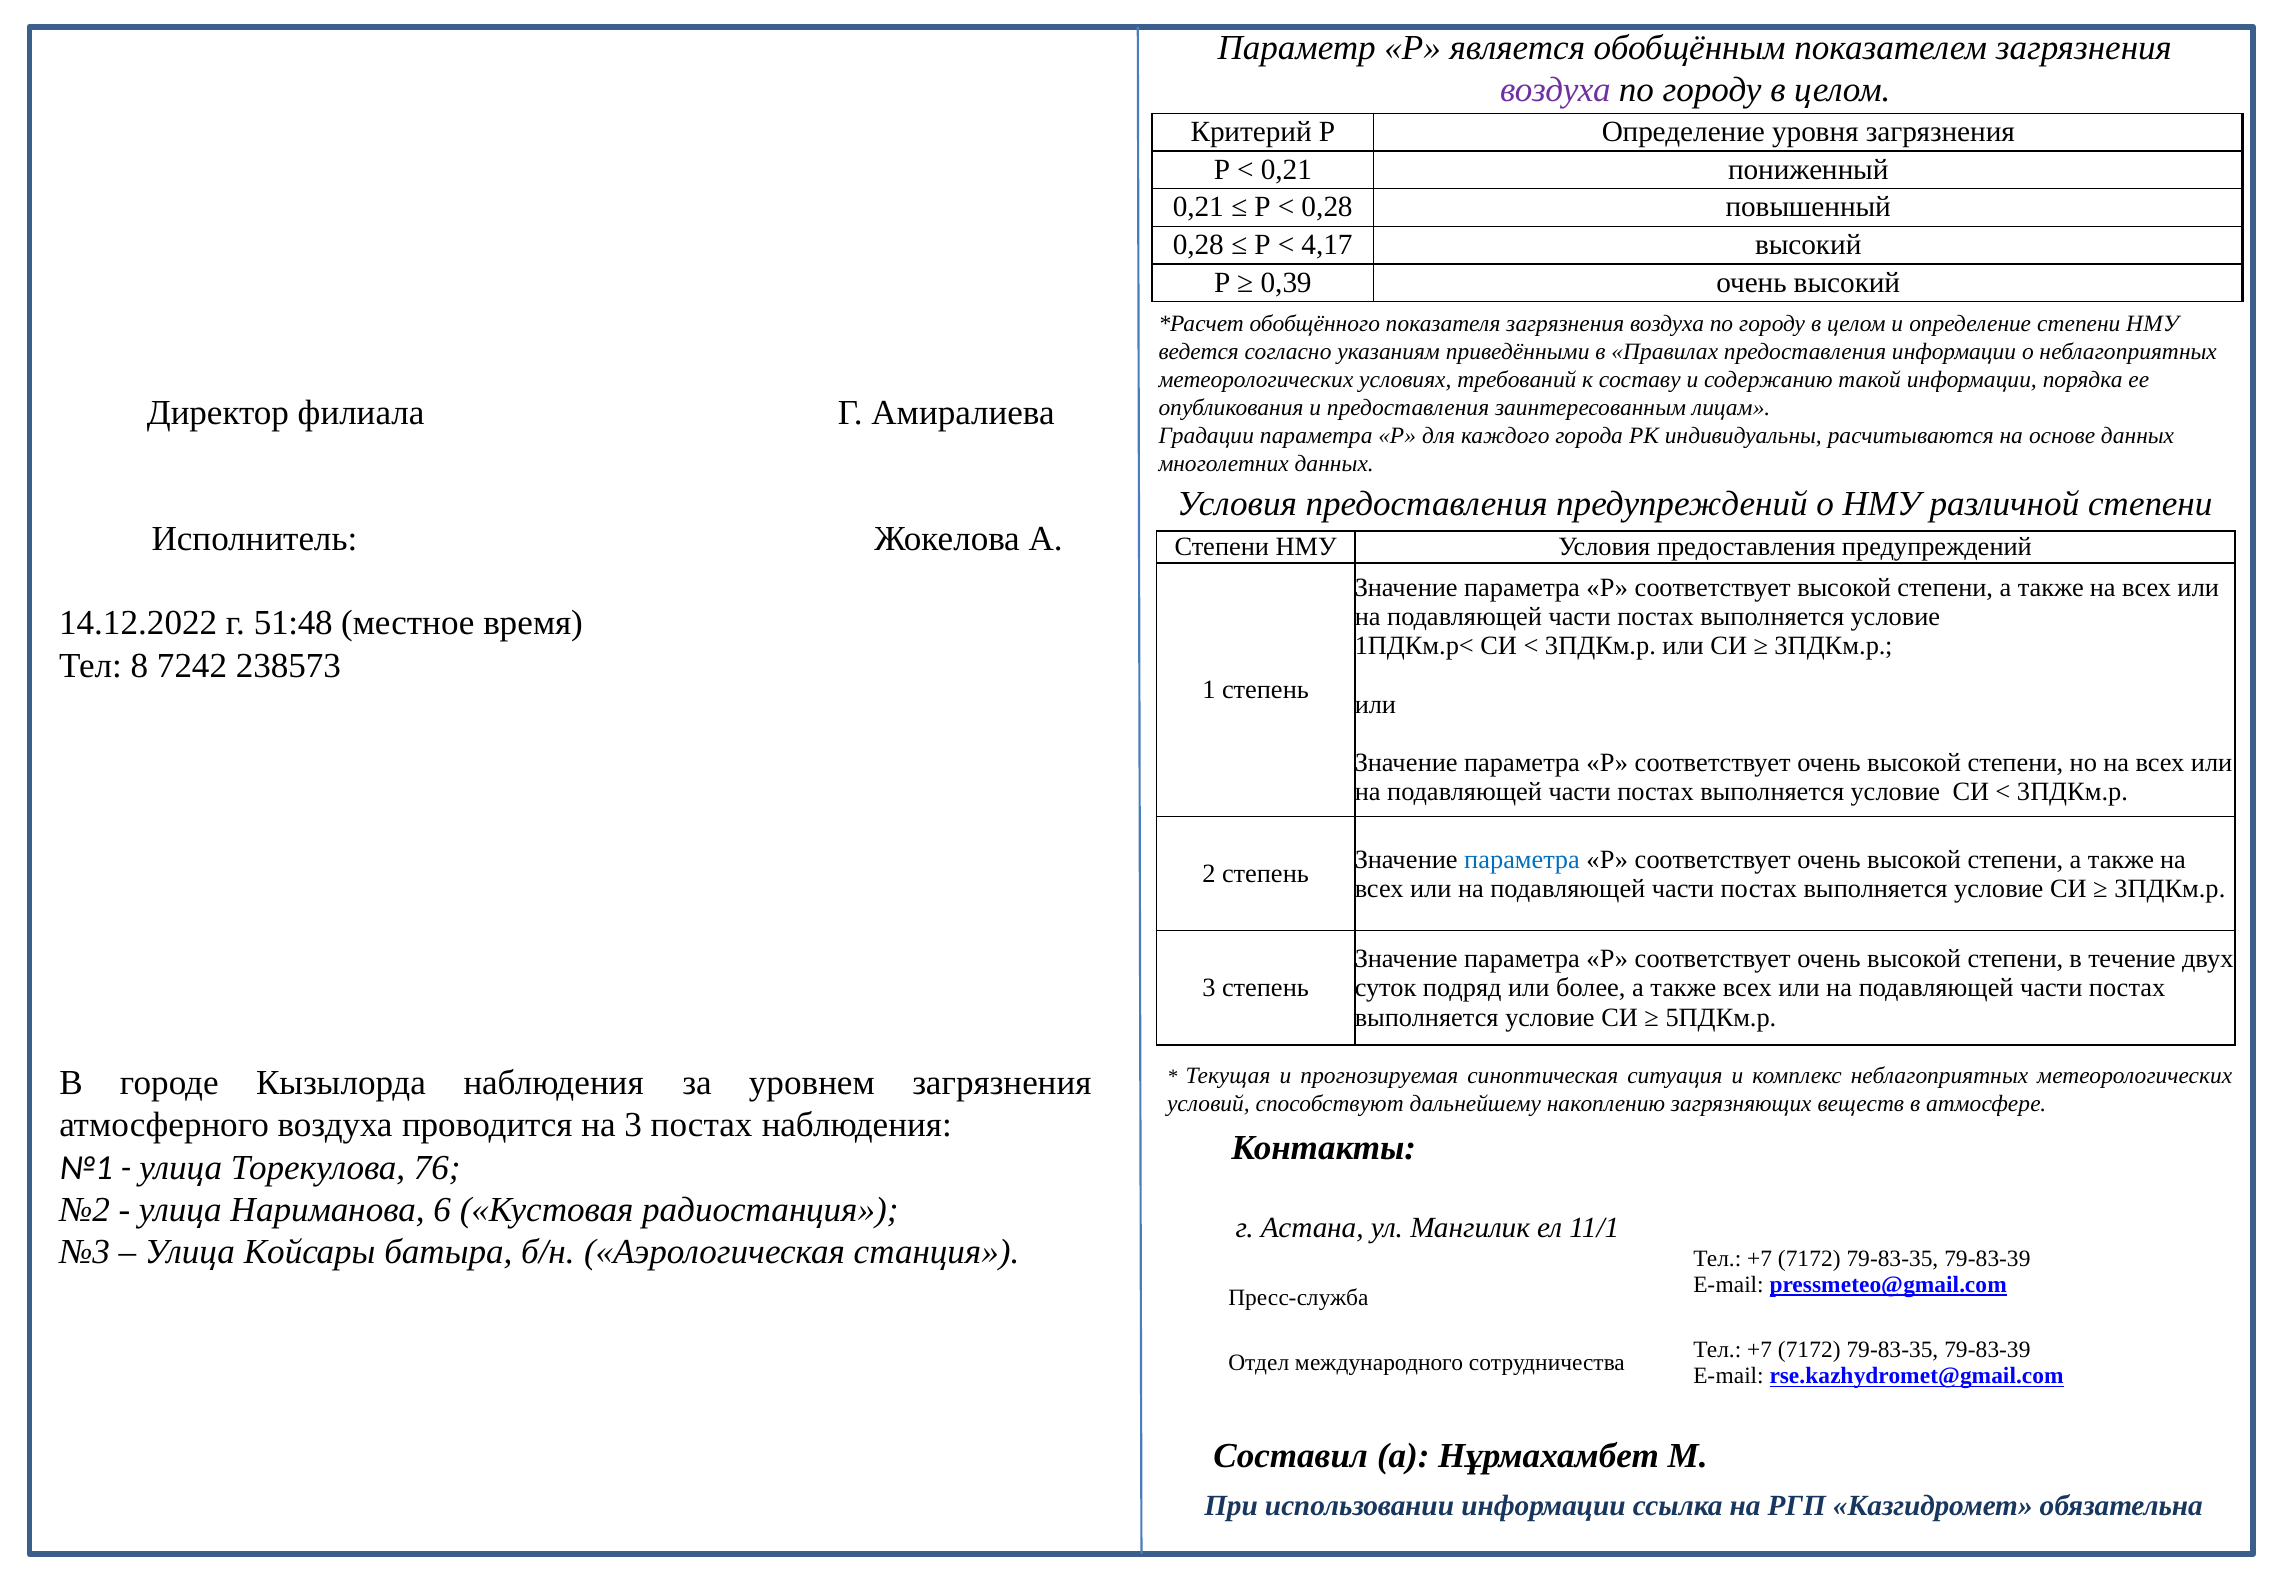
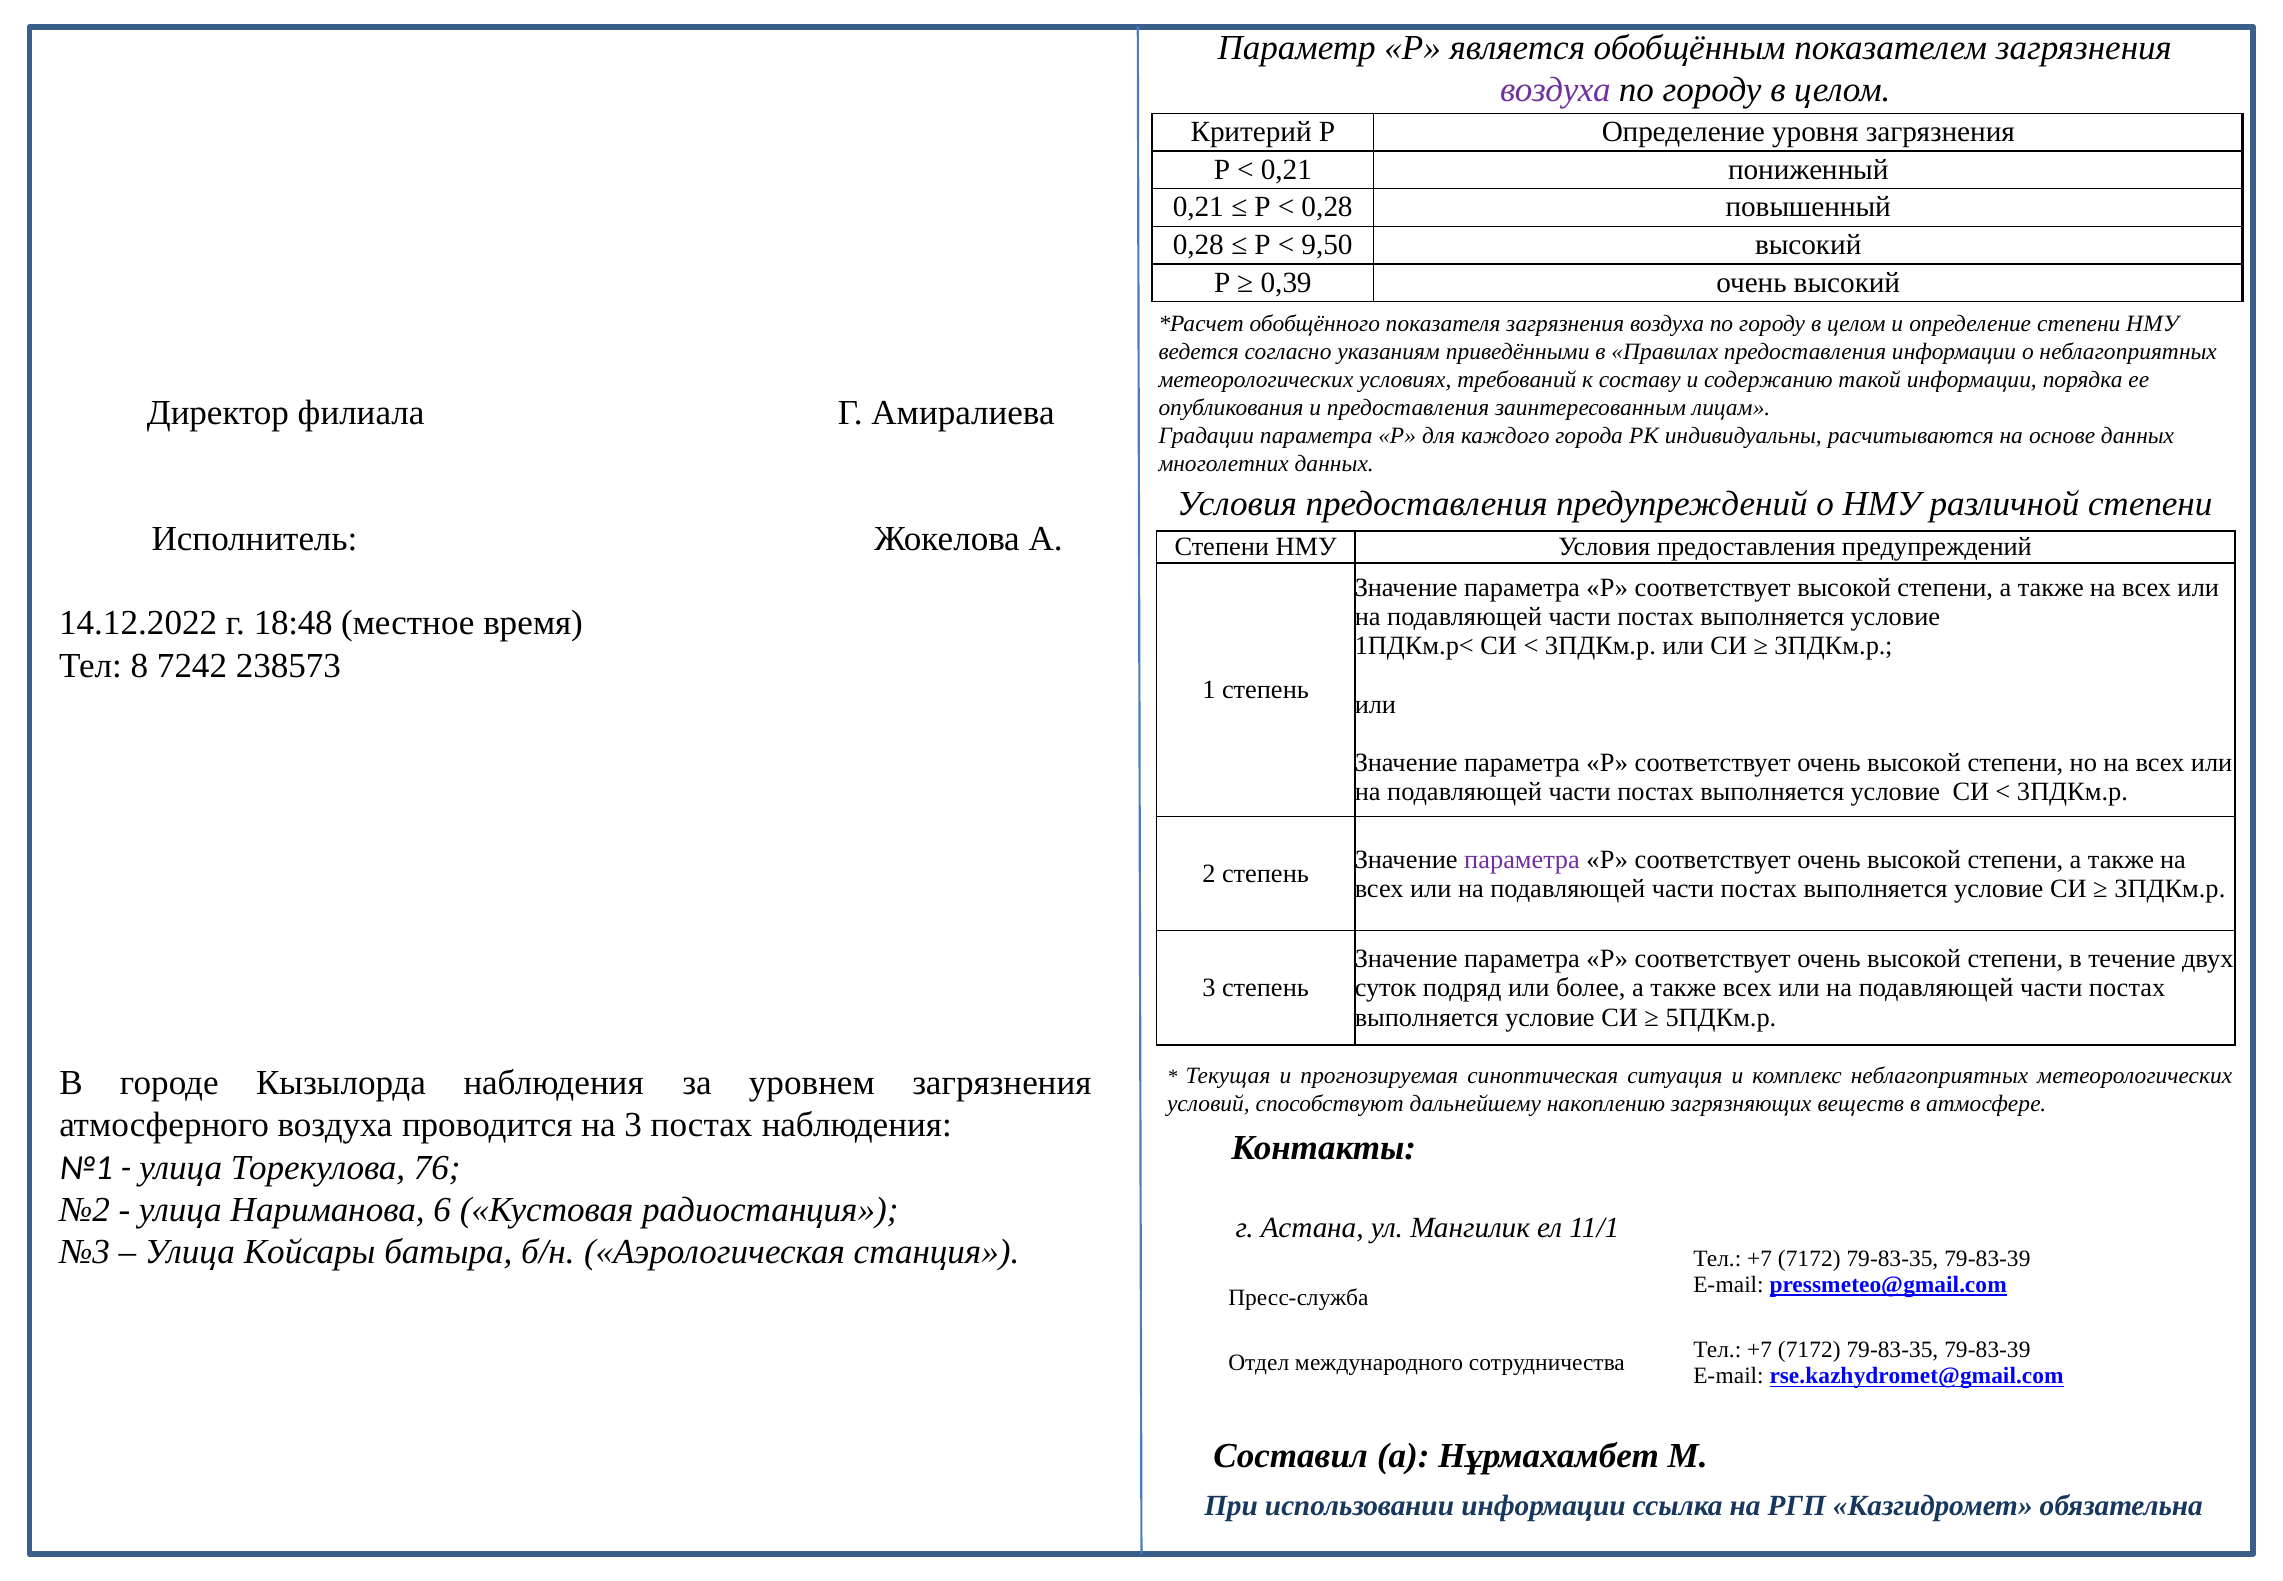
4,17: 4,17 -> 9,50
51:48: 51:48 -> 18:48
параметра at (1522, 859) colour: blue -> purple
